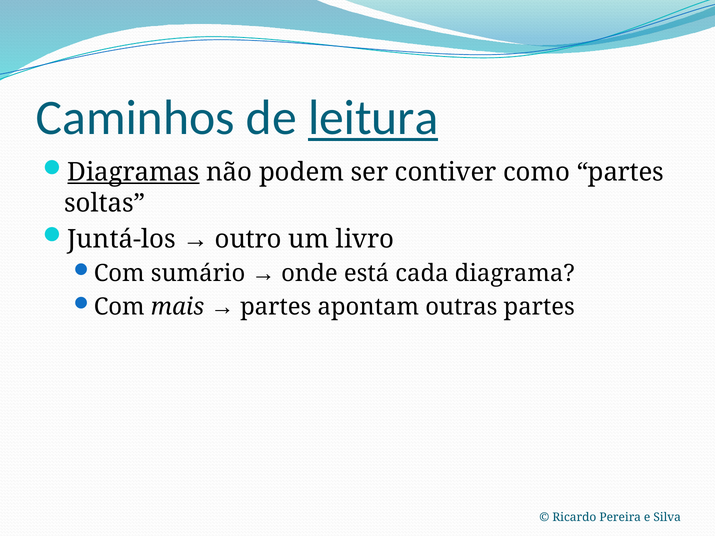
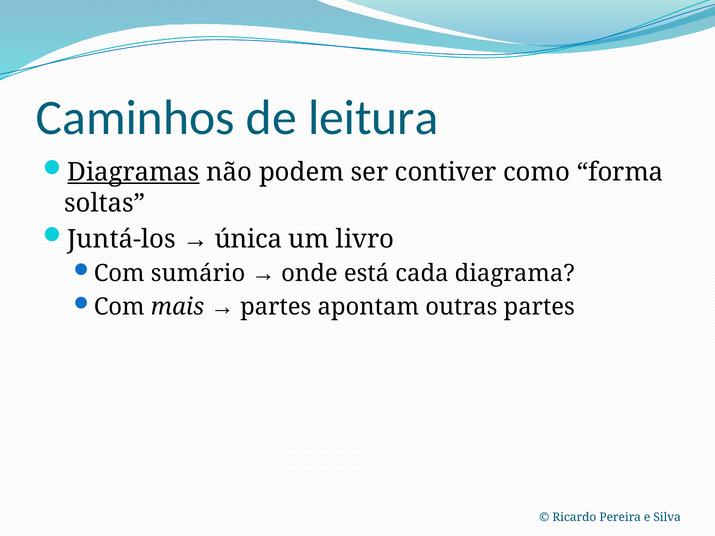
leitura underline: present -> none
como partes: partes -> forma
outro: outro -> única
